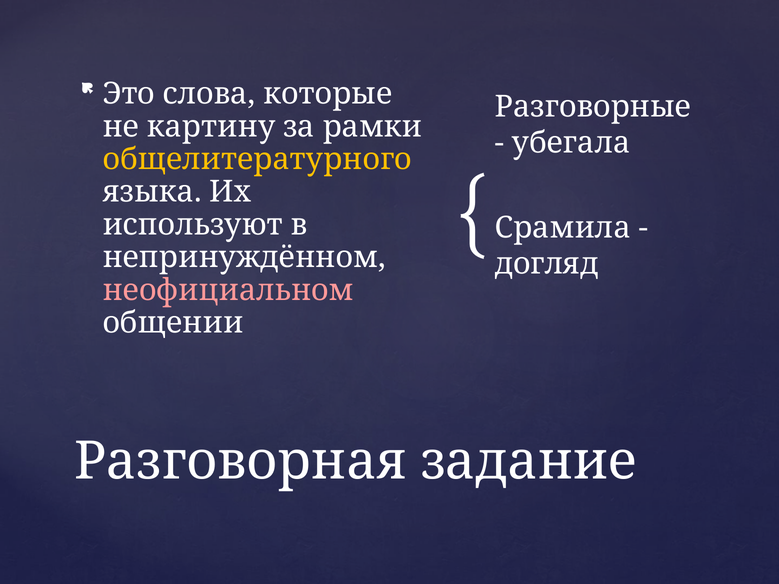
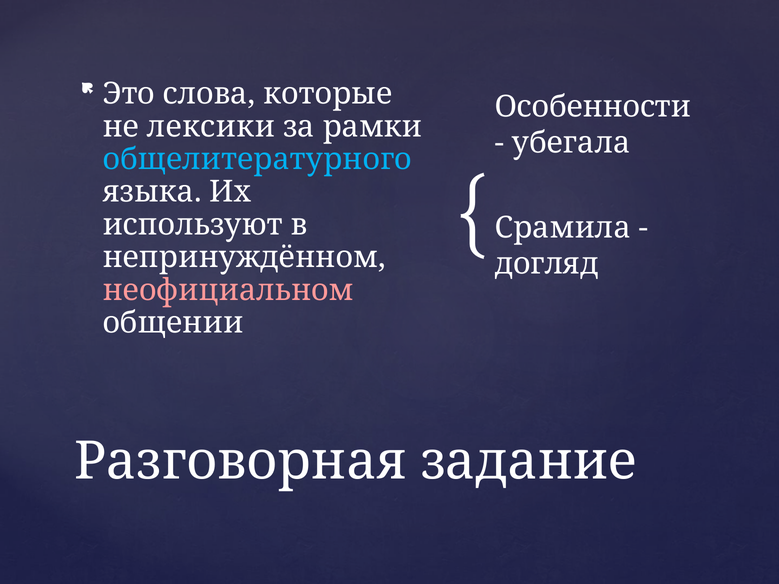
Разговорные: Разговорные -> Особенности
картину: картину -> лексики
общелитературного colour: yellow -> light blue
